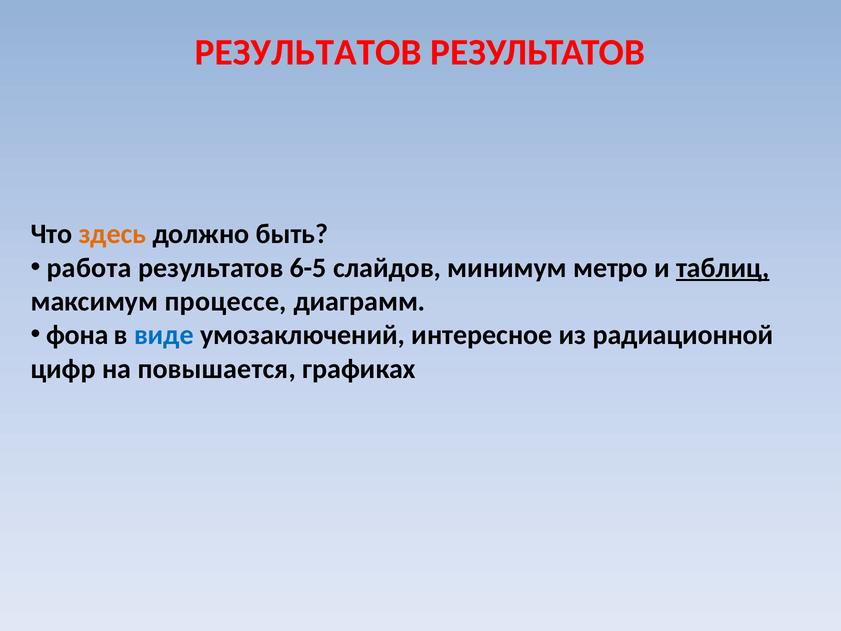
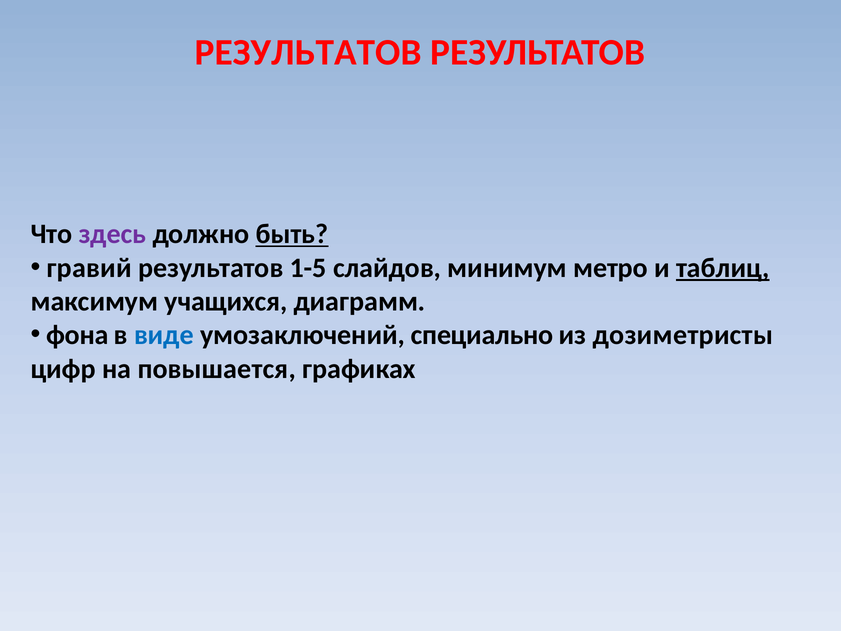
здесь colour: orange -> purple
быть underline: none -> present
работа: работа -> гравий
6-5: 6-5 -> 1-5
процессе: процессе -> учащихся
интересное: интересное -> специально
радиационной: радиационной -> дозиметристы
